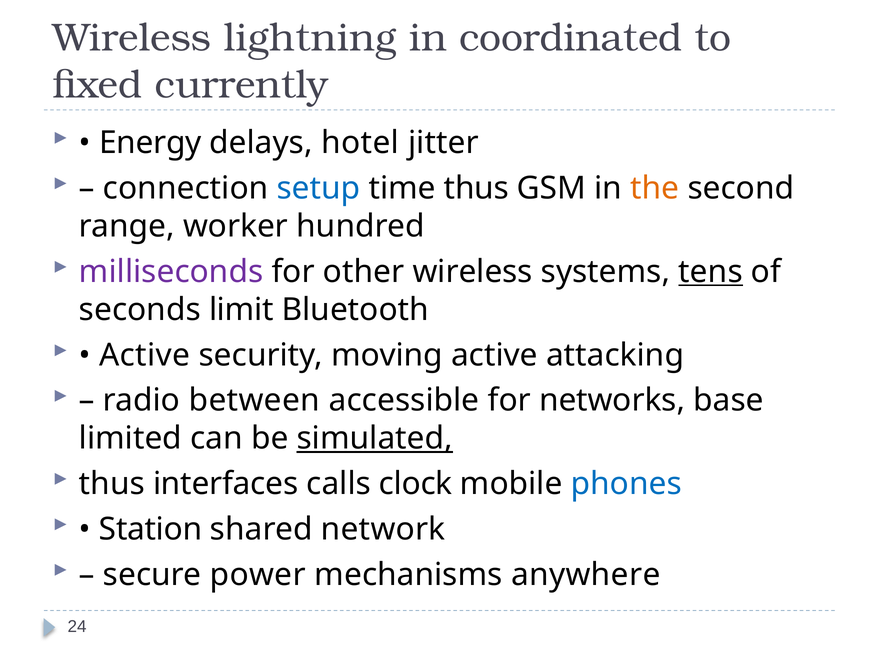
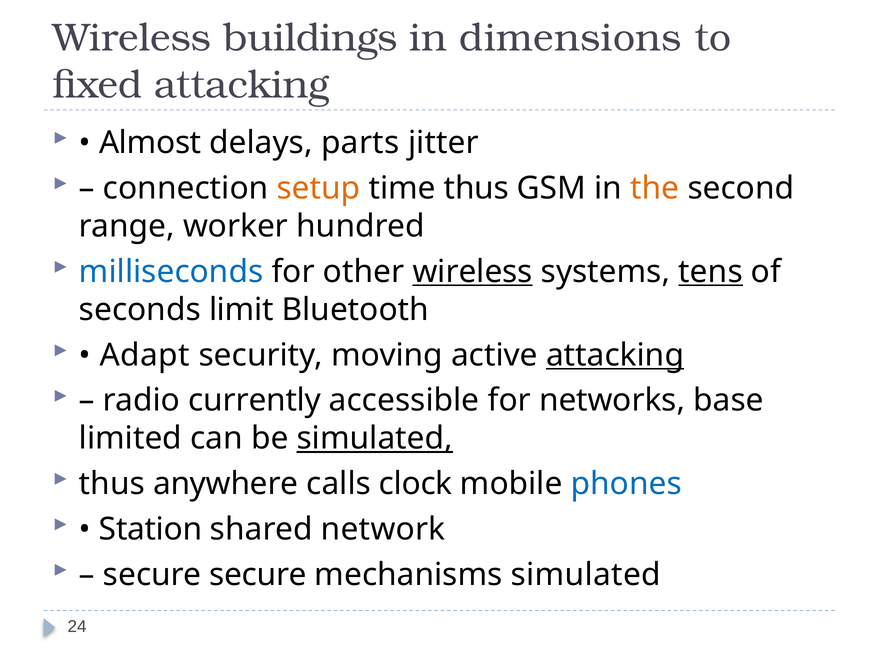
lightning: lightning -> buildings
coordinated: coordinated -> dimensions
fixed currently: currently -> attacking
Energy: Energy -> Almost
hotel: hotel -> parts
setup colour: blue -> orange
milliseconds colour: purple -> blue
wireless at (473, 272) underline: none -> present
Active at (145, 355): Active -> Adapt
attacking at (615, 355) underline: none -> present
between: between -> currently
interfaces: interfaces -> anywhere
secure power: power -> secure
mechanisms anywhere: anywhere -> simulated
